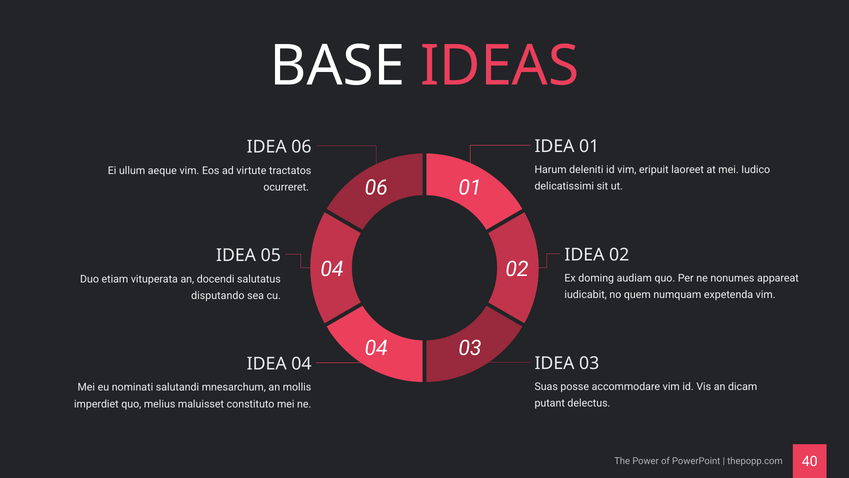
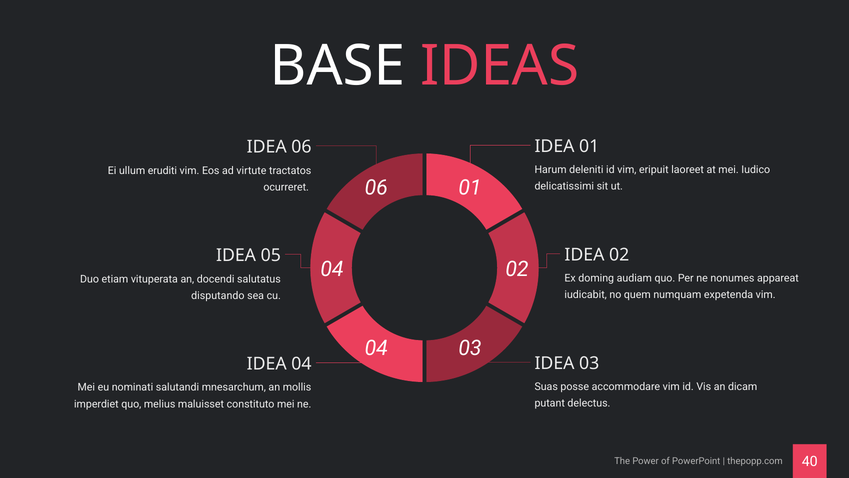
aeque: aeque -> eruditi
